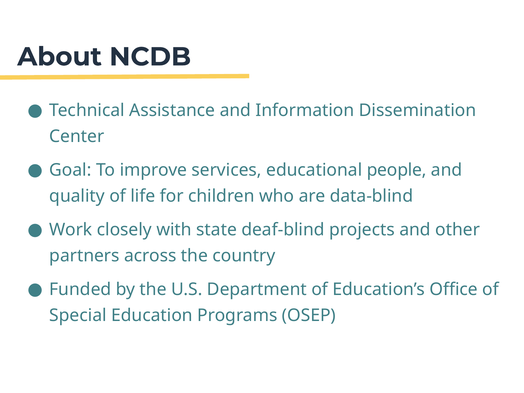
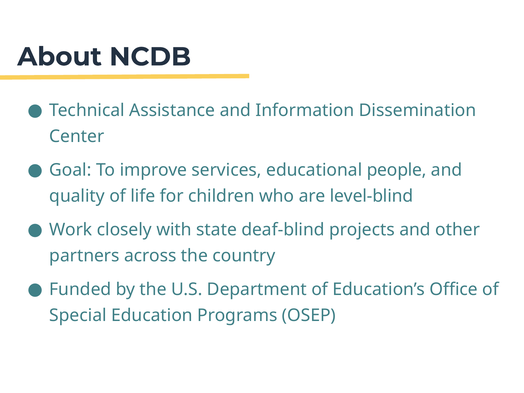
data-blind: data-blind -> level-blind
